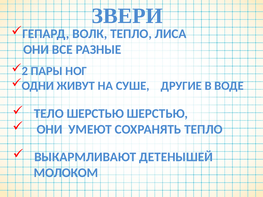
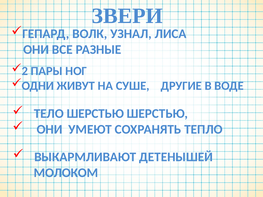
ВОЛК ТЕПЛО: ТЕПЛО -> УЗНАЛ
